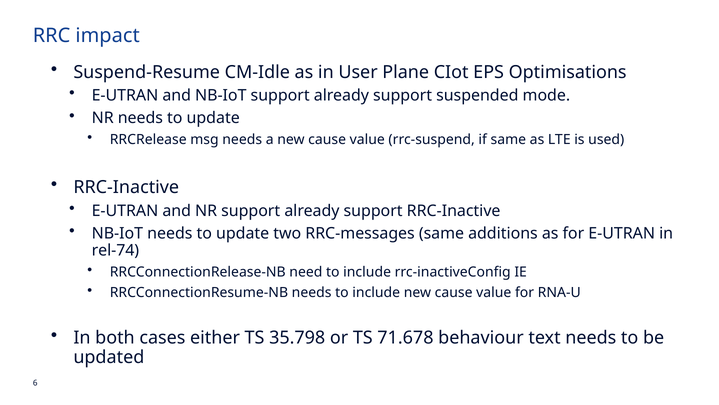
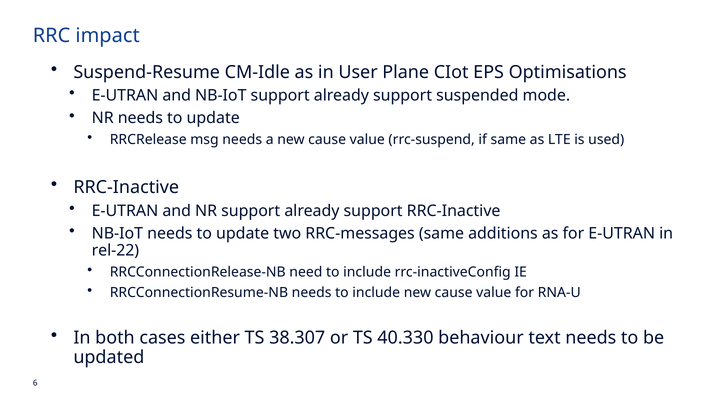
rel-74: rel-74 -> rel-22
35.798: 35.798 -> 38.307
71.678: 71.678 -> 40.330
